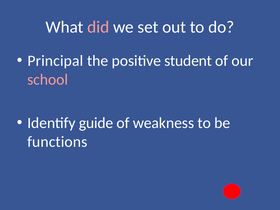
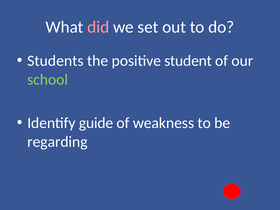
Principal: Principal -> Students
school colour: pink -> light green
functions: functions -> regarding
